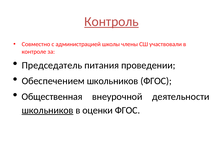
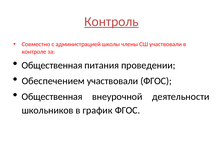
Председатель at (52, 65): Председатель -> Общественная
Обеспечением школьников: школьников -> участвовали
школьников at (48, 110) underline: present -> none
оценки: оценки -> график
